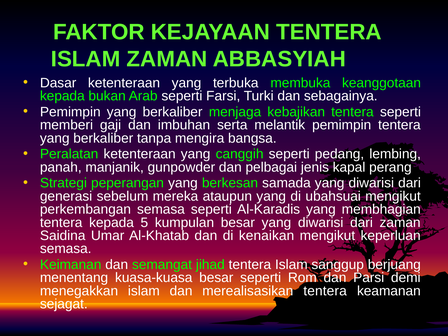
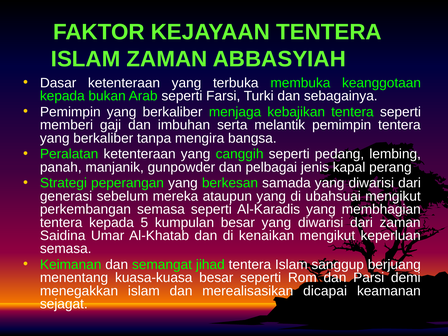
merealisasikan tentera: tentera -> dicapai
